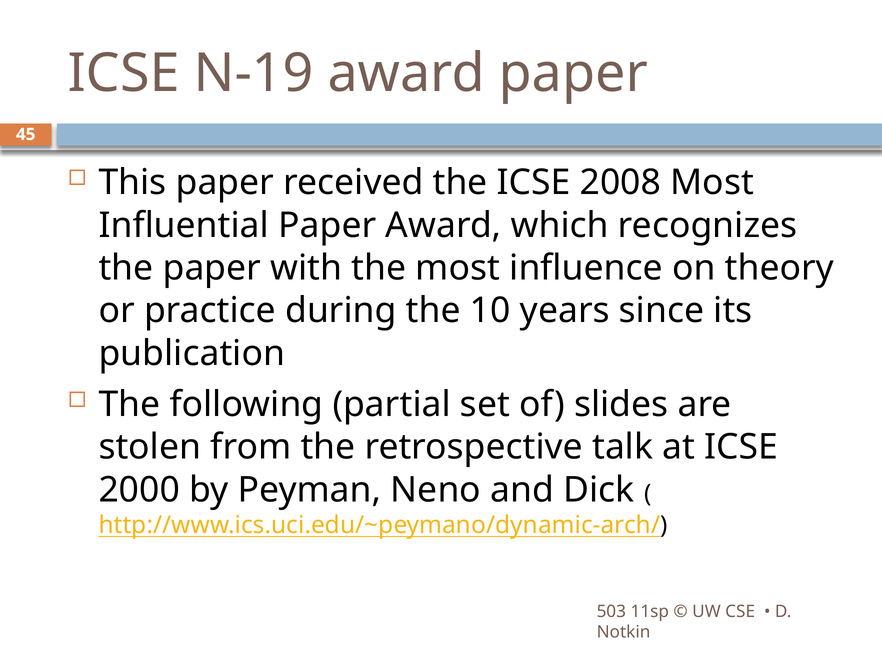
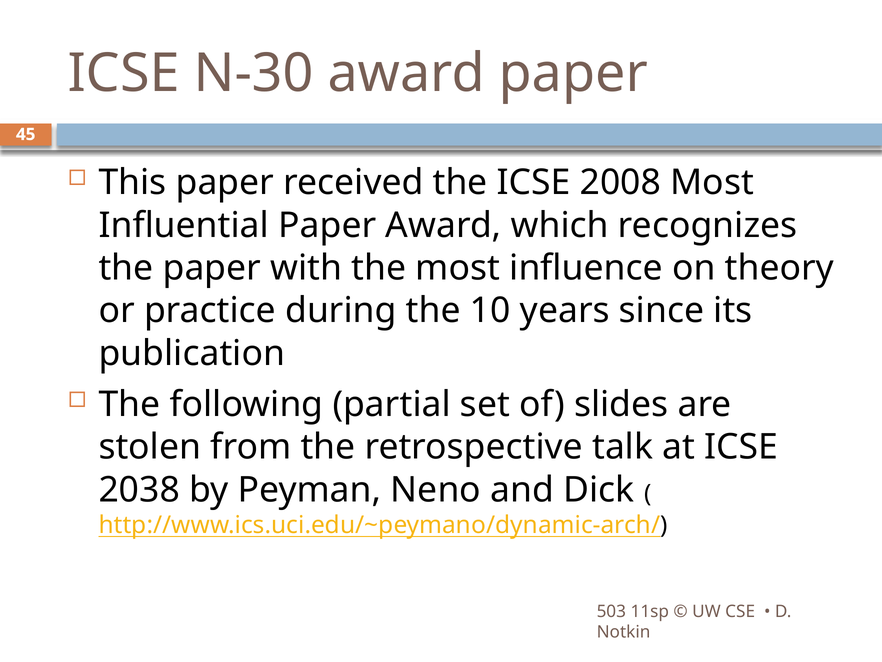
N-19: N-19 -> N-30
2000: 2000 -> 2038
